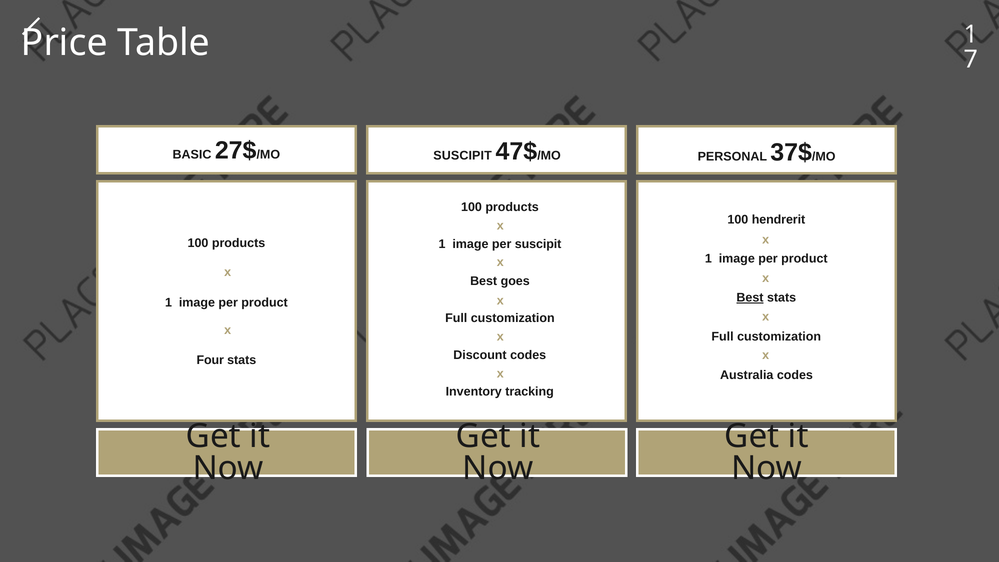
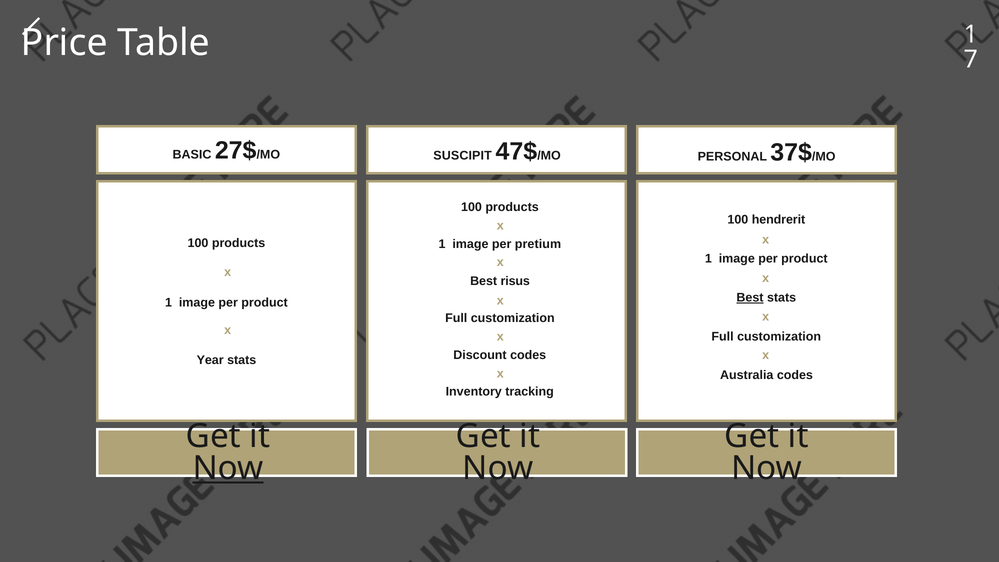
per suscipit: suscipit -> pretium
goes: goes -> risus
Four: Four -> Year
Now at (228, 468) underline: none -> present
